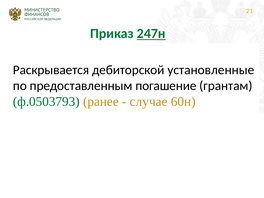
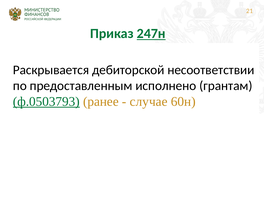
установленные: установленные -> несоответствии
погашение: погашение -> исполнено
ф.0503793 underline: none -> present
